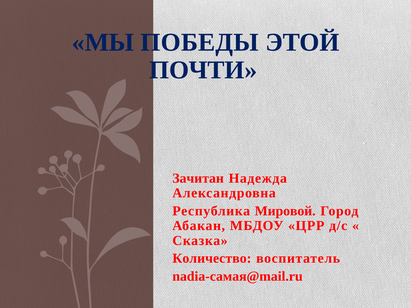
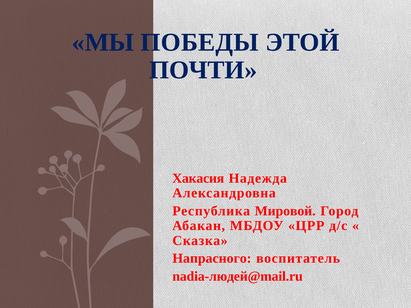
Зачитан: Зачитан -> Хакасия
Количество: Количество -> Напрасного
nadia-самая@mail.ru: nadia-самая@mail.ru -> nadia-людей@mail.ru
